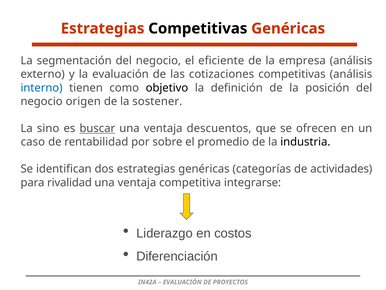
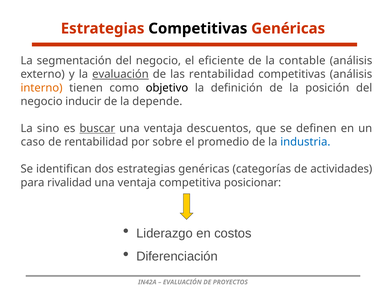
empresa: empresa -> contable
evaluación at (120, 74) underline: none -> present
las cotizaciones: cotizaciones -> rentabilidad
interno colour: blue -> orange
origen: origen -> inducir
sostener: sostener -> depende
ofrecen: ofrecen -> definen
industria colour: black -> blue
integrarse: integrarse -> posicionar
